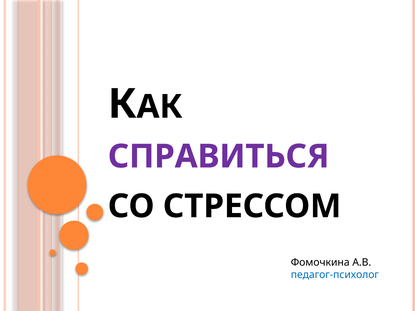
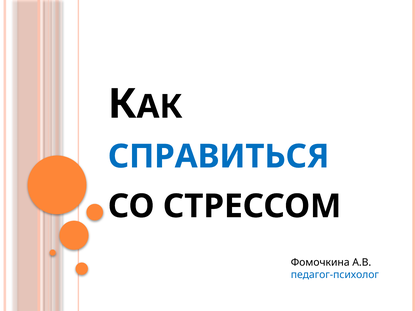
СПРАВИТЬСЯ colour: purple -> blue
